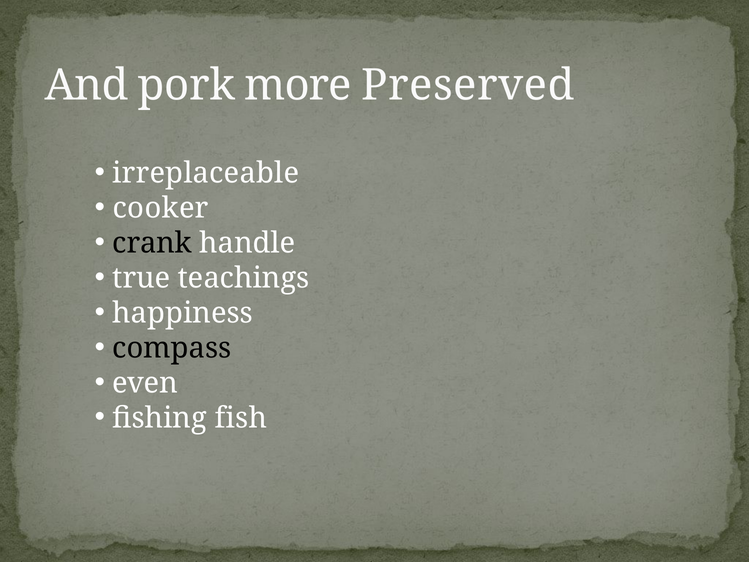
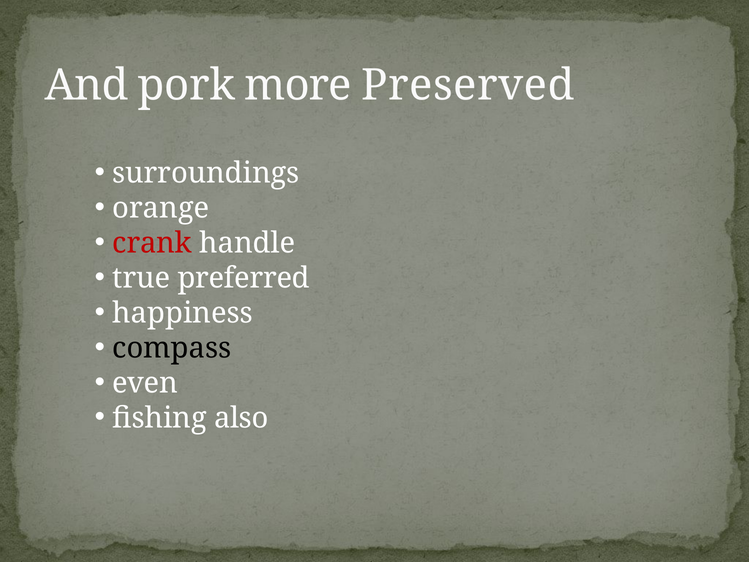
irreplaceable: irreplaceable -> surroundings
cooker: cooker -> orange
crank colour: black -> red
teachings: teachings -> preferred
fish: fish -> also
